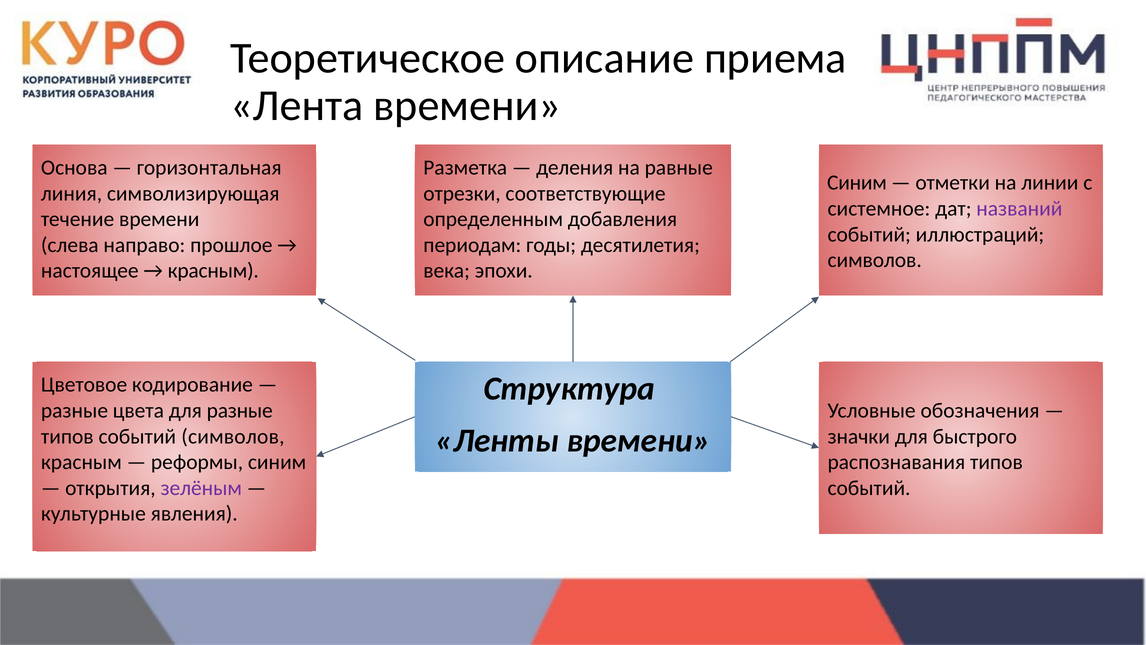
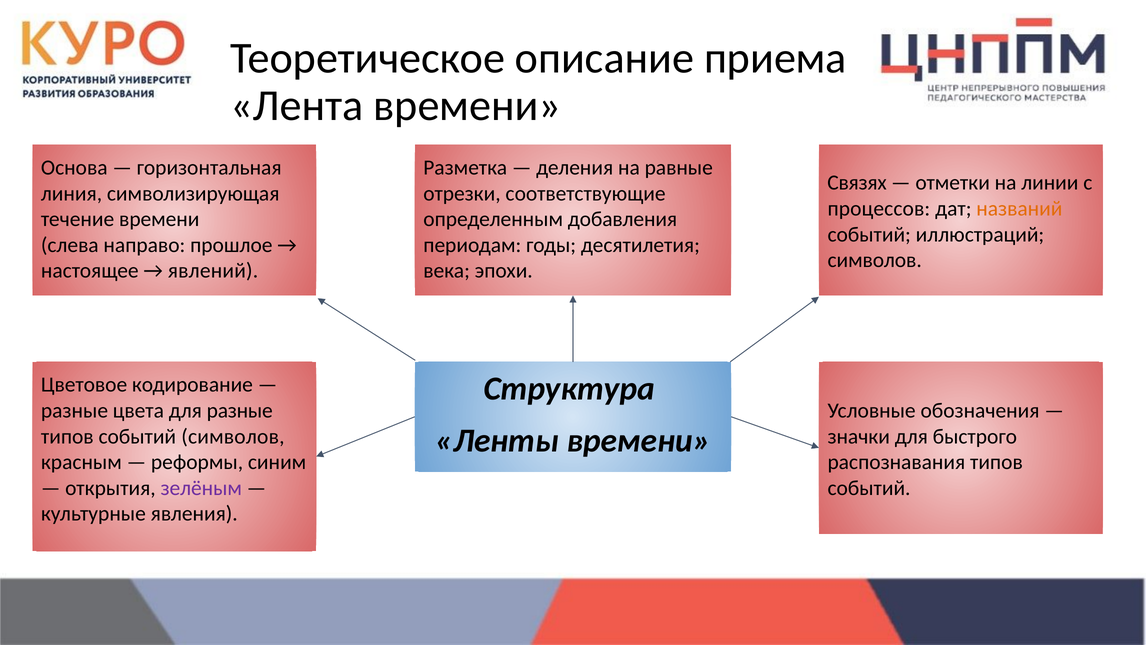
Синим at (857, 183): Синим -> Связях
системное: системное -> процессов
названий colour: purple -> orange
красным at (213, 271): красным -> явлений
